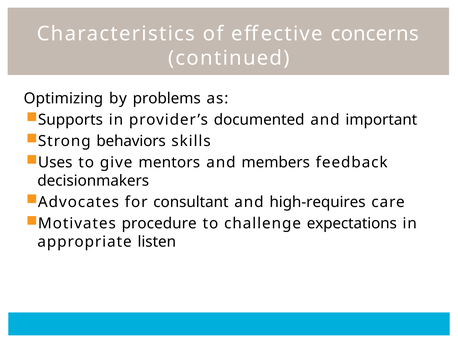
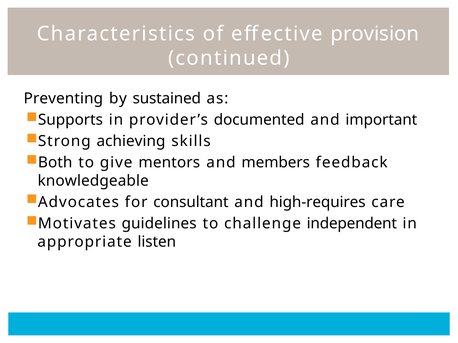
concerns: concerns -> provision
Optimizing: Optimizing -> Preventing
problems: problems -> sustained
behaviors: behaviors -> achieving
Uses: Uses -> Both
decisionmakers: decisionmakers -> knowledgeable
procedure: procedure -> guidelines
expectations: expectations -> independent
